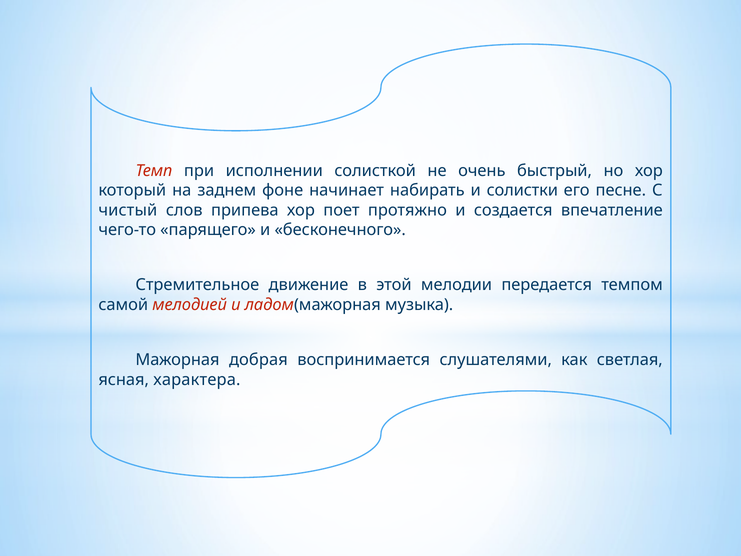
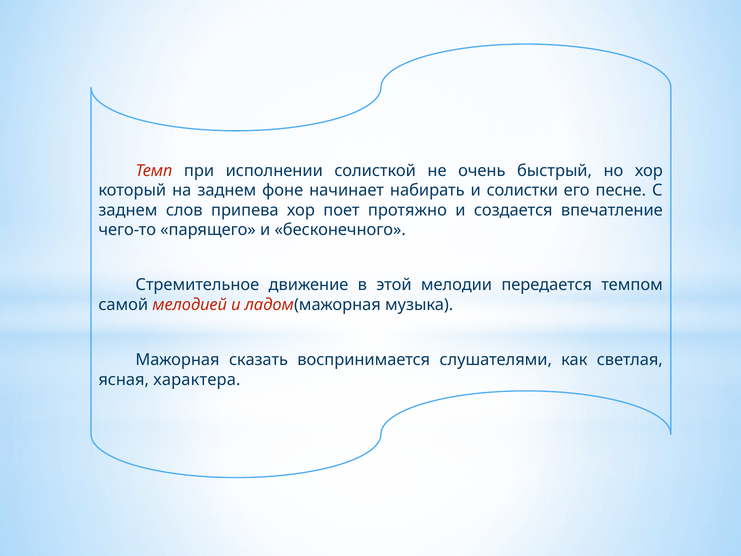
чистый at (128, 210): чистый -> заднем
добрая: добрая -> сказать
